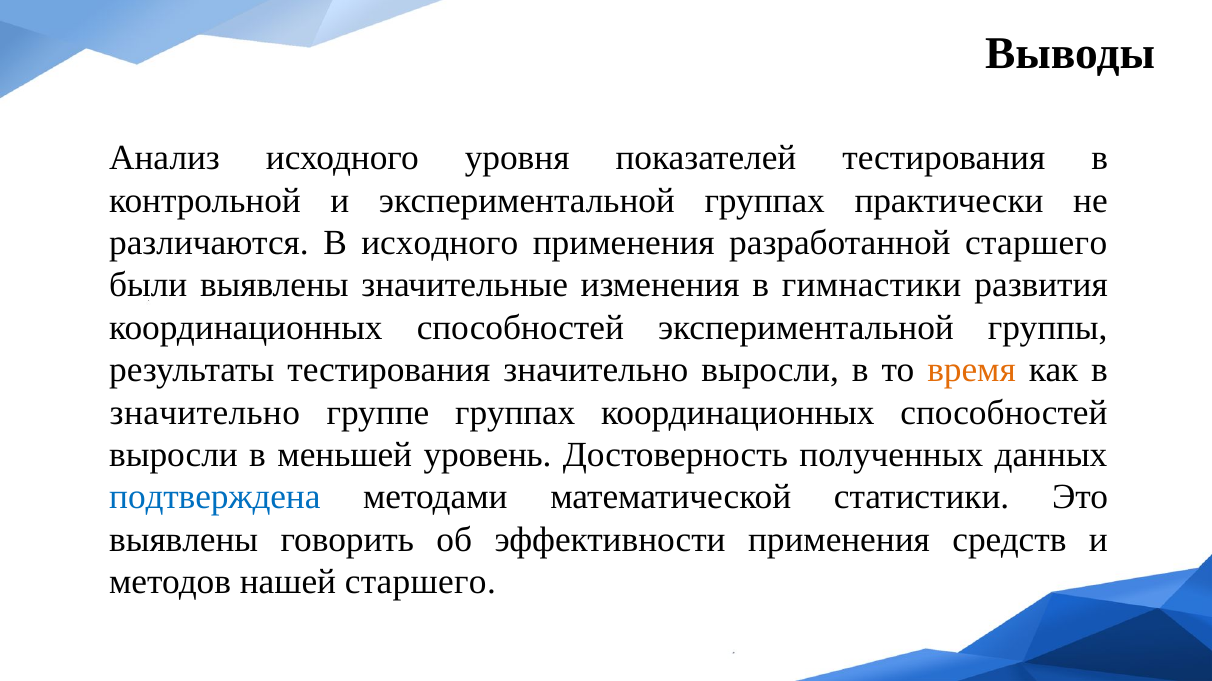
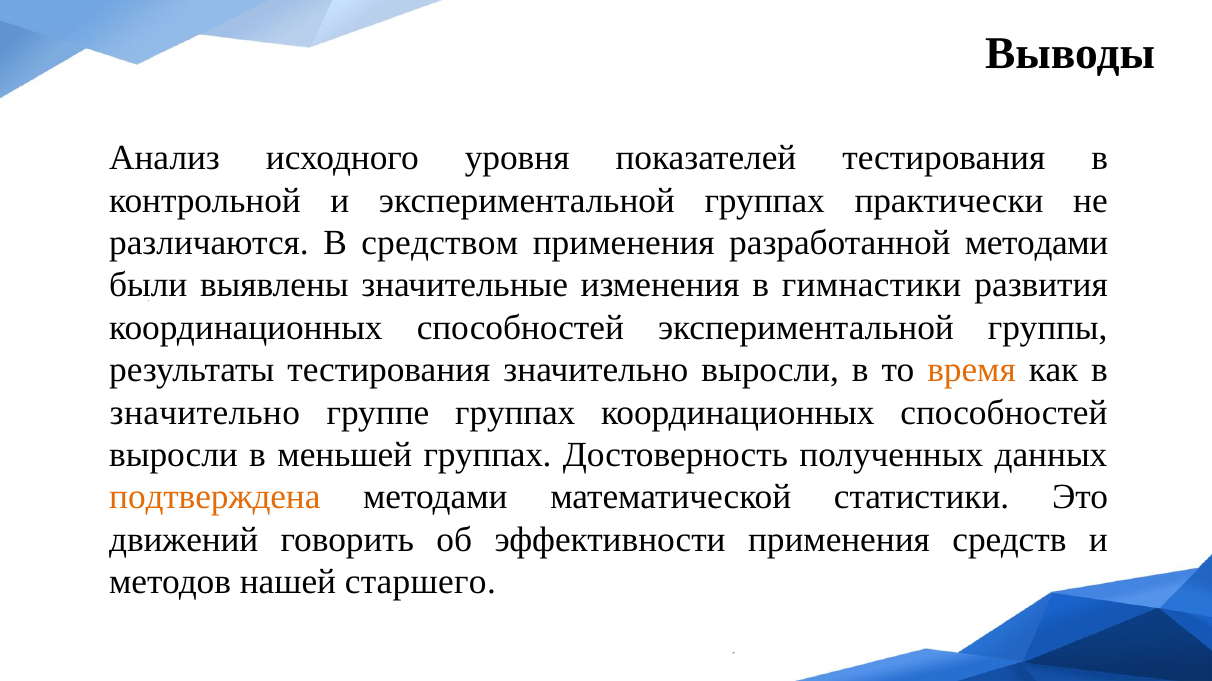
В исходного: исходного -> средством
разработанной старшего: старшего -> методами
меньшей уровень: уровень -> группах
подтверждена colour: blue -> orange
выявлены at (184, 540): выявлены -> движений
